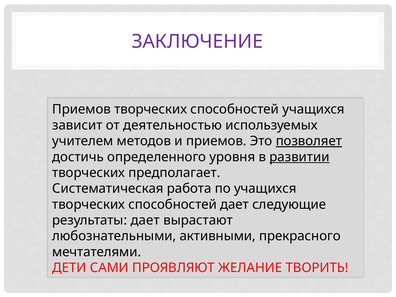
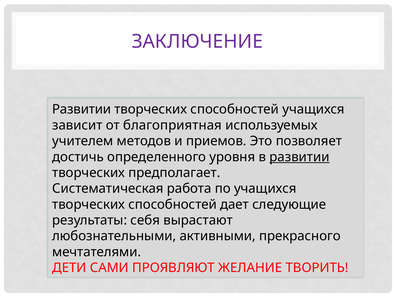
Приемов at (82, 109): Приемов -> Развитии
деятельностью: деятельностью -> благоприятная
позволяет underline: present -> none
результаты дает: дает -> себя
